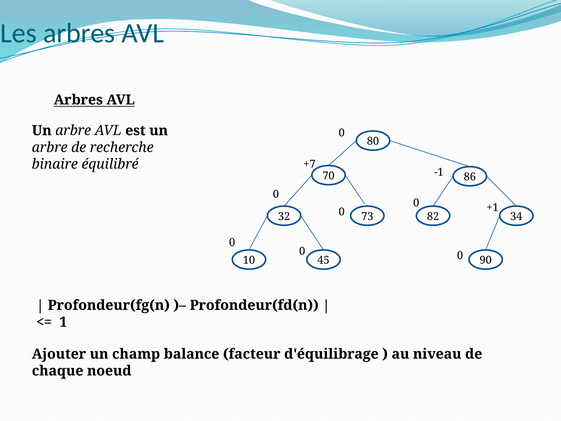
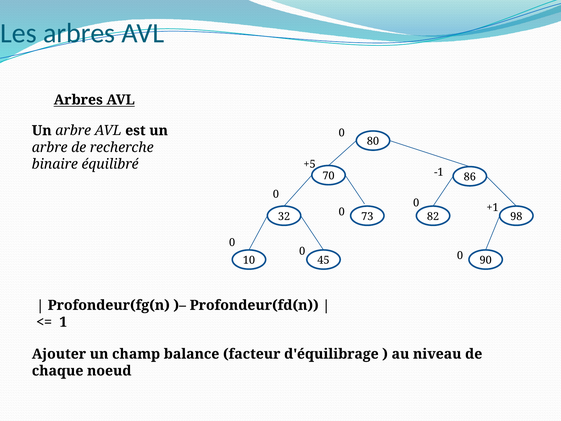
+7: +7 -> +5
34: 34 -> 98
